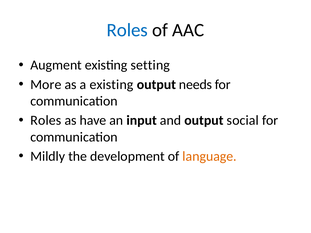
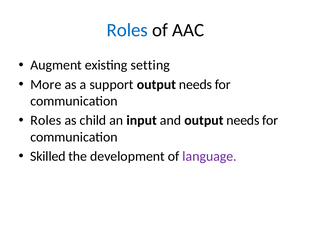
a existing: existing -> support
have: have -> child
and output social: social -> needs
Mildly: Mildly -> Skilled
language colour: orange -> purple
